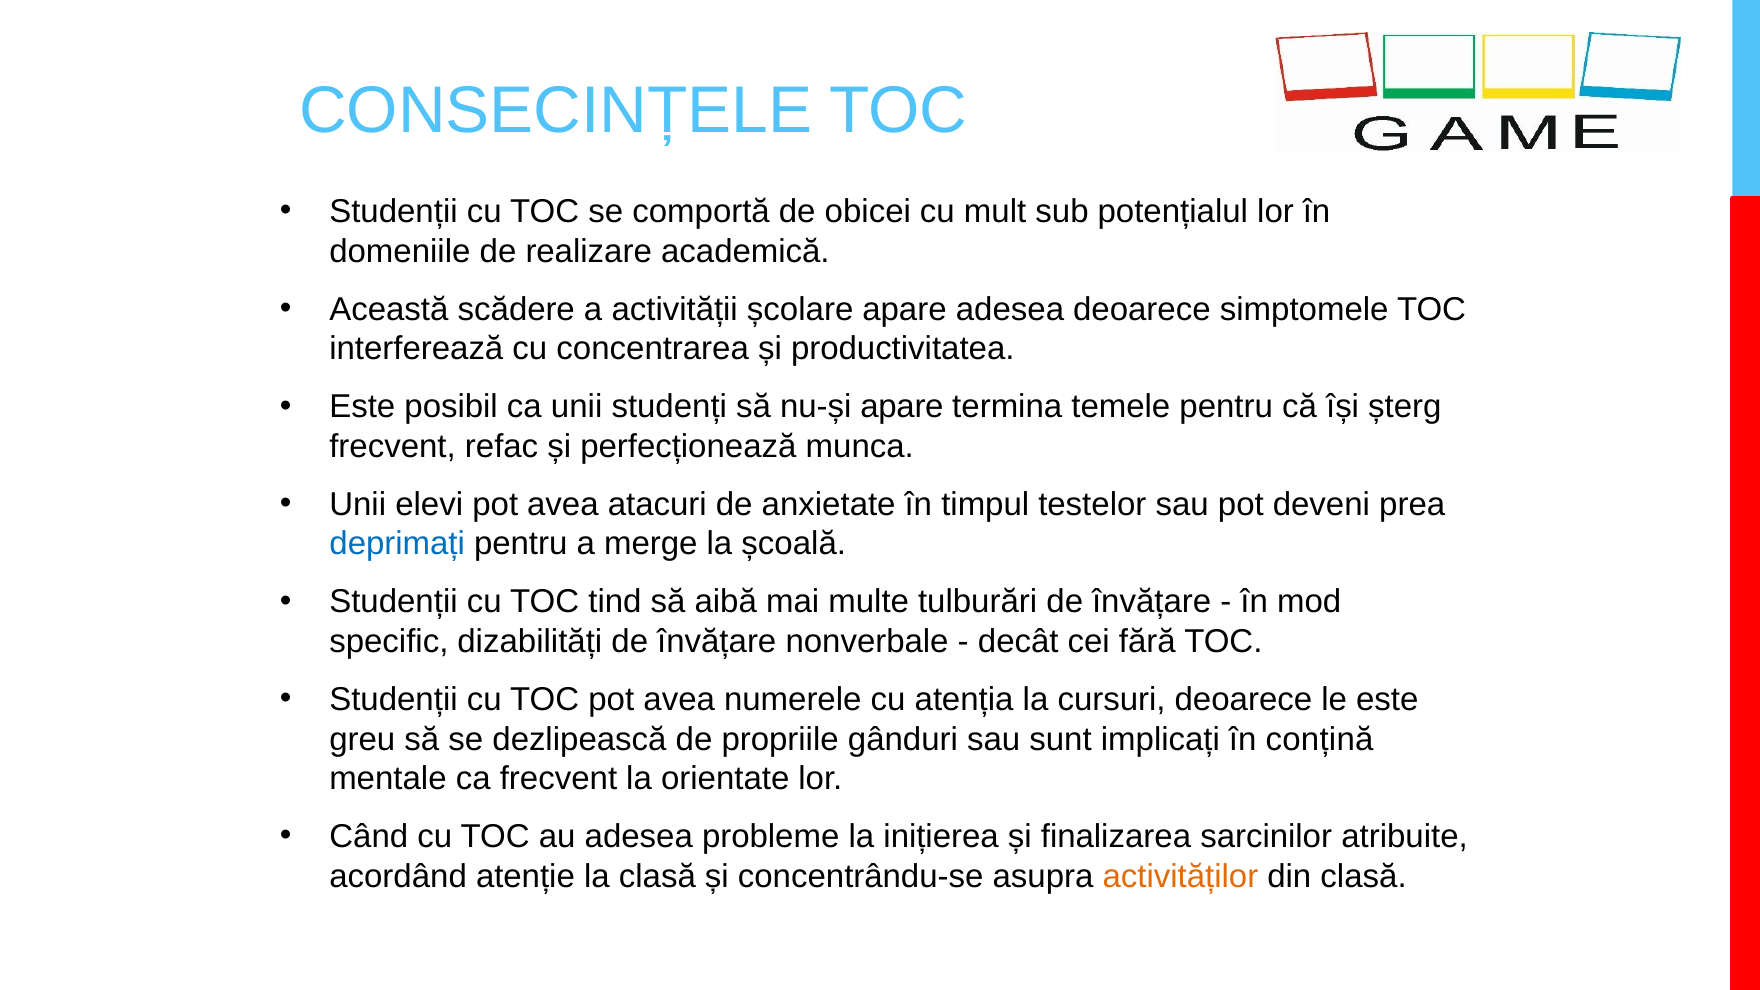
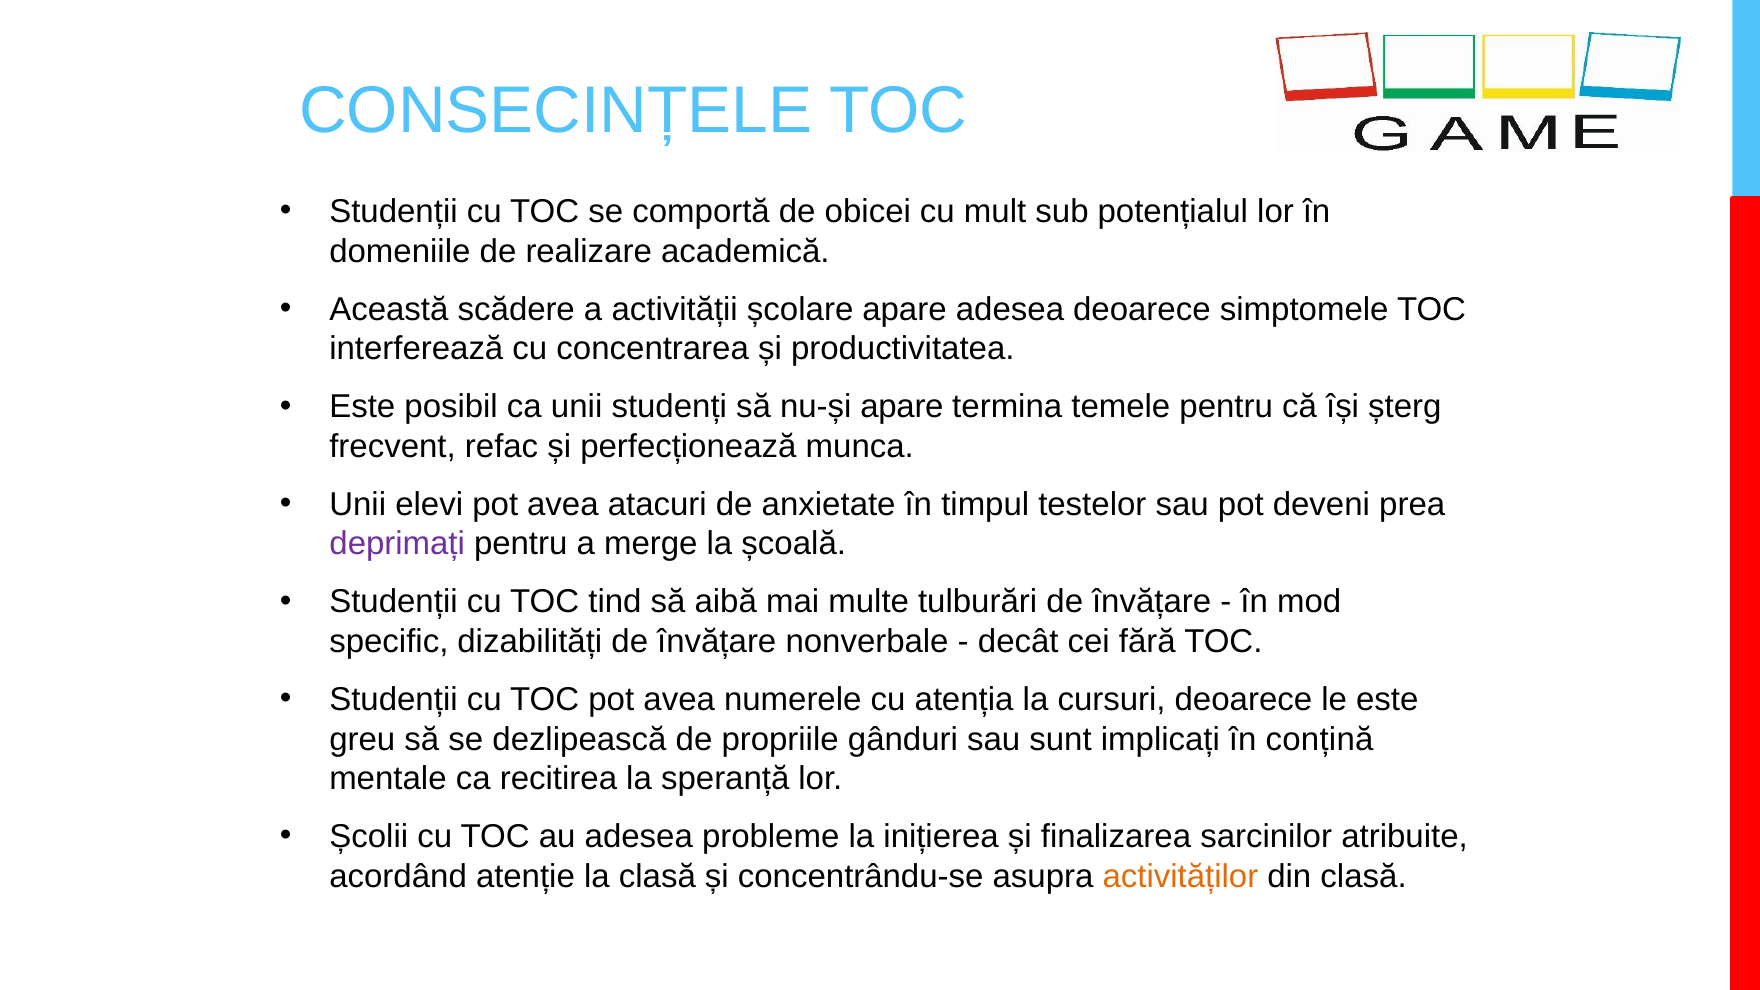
deprimați colour: blue -> purple
ca frecvent: frecvent -> recitirea
orientate: orientate -> speranță
Când: Când -> Școlii
